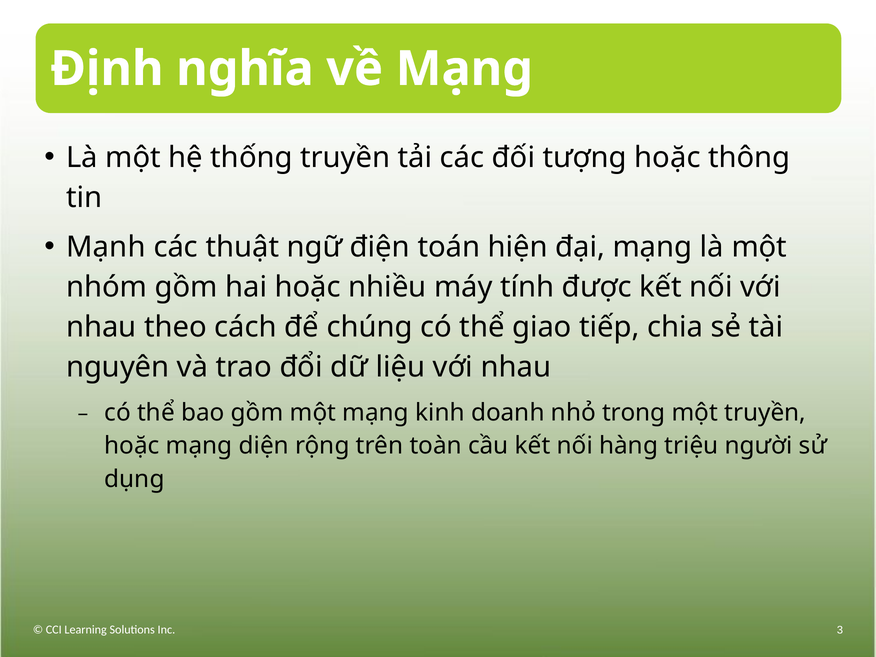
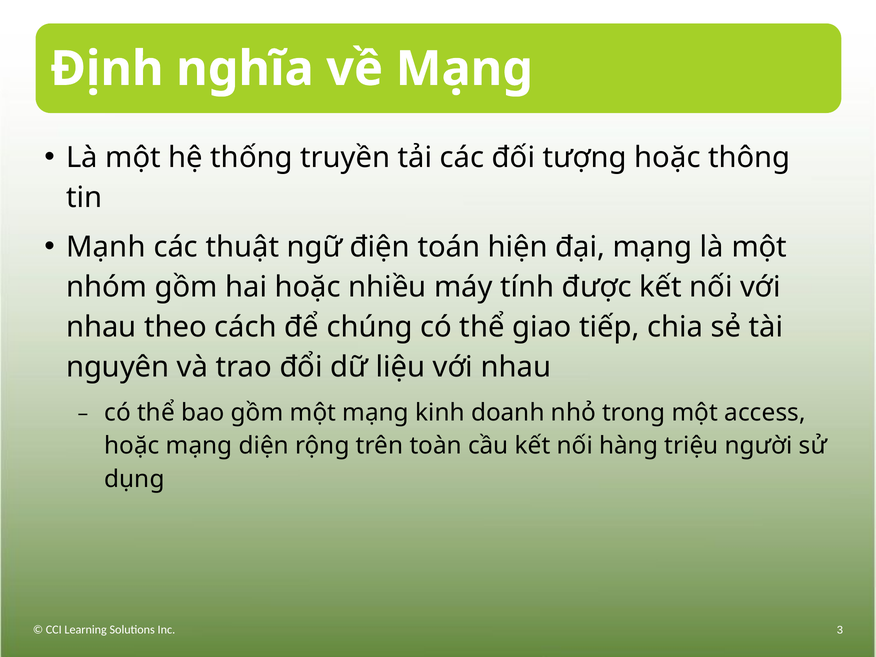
một truyền: truyền -> access
